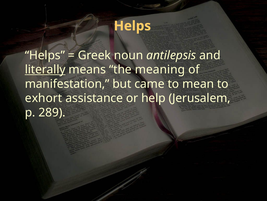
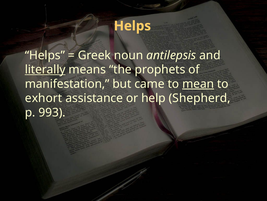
meaning: meaning -> prophets
mean underline: none -> present
Jerusalem: Jerusalem -> Shepherd
289: 289 -> 993
